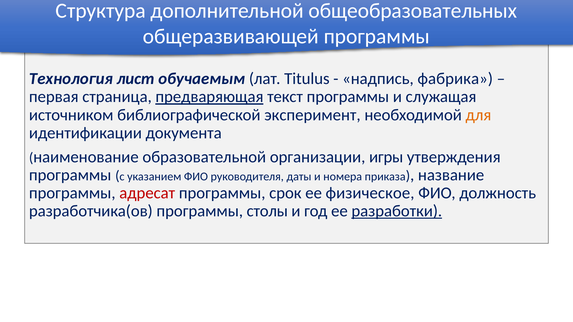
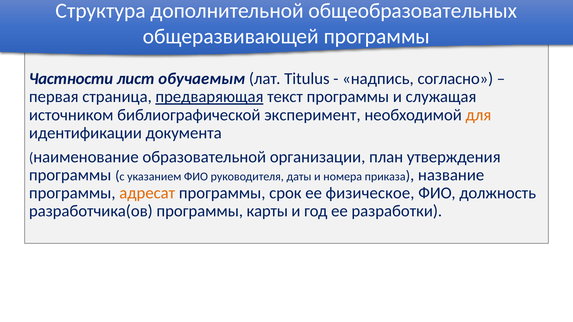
Технология: Технология -> Частности
фабрика: фабрика -> согласно
игры: игры -> план
адресат colour: red -> orange
столы: столы -> карты
разработки underline: present -> none
